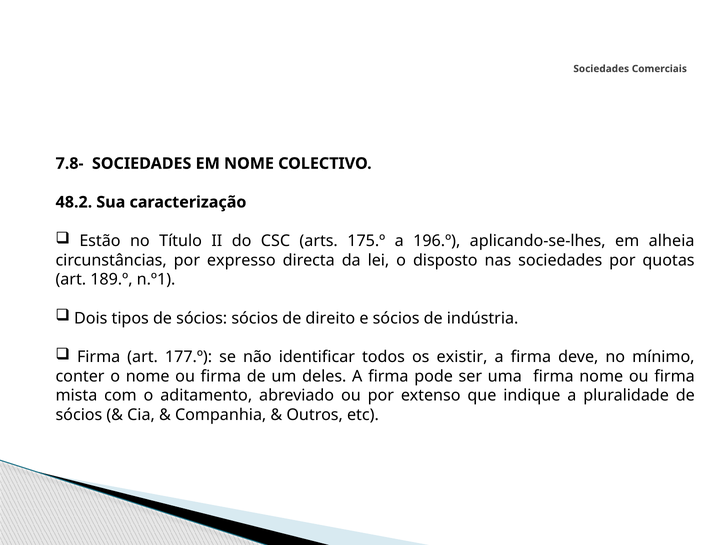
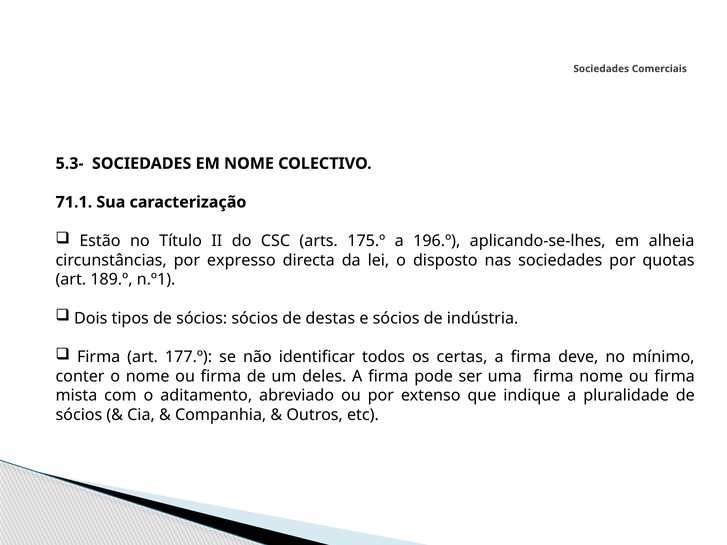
7.8-: 7.8- -> 5.3-
48.2: 48.2 -> 71.1
direito: direito -> destas
existir: existir -> certas
